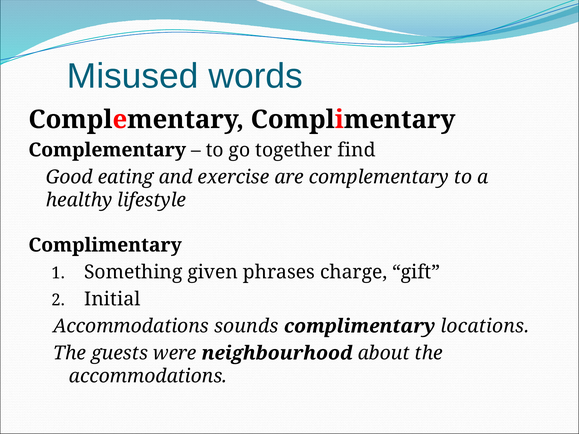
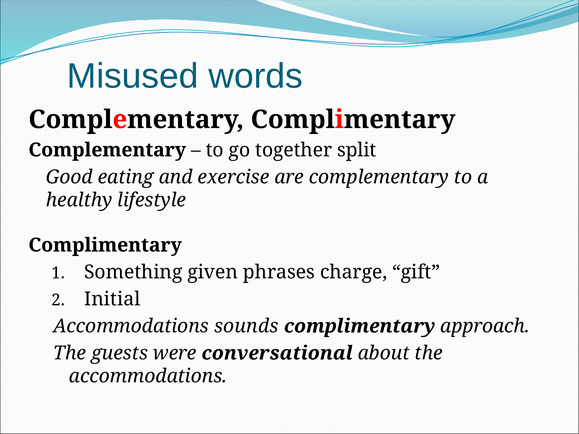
find: find -> split
locations: locations -> approach
neighbourhood: neighbourhood -> conversational
